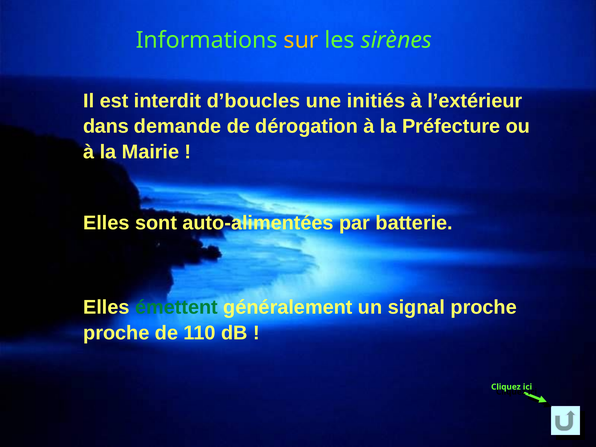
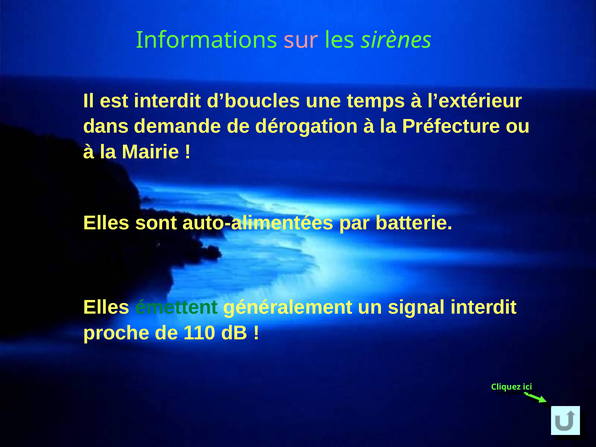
sur colour: yellow -> pink
initiés: initiés -> temps
signal proche: proche -> interdit
